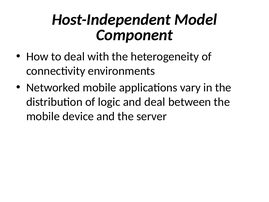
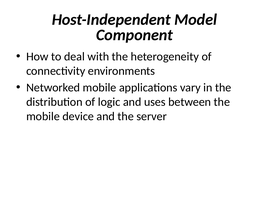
and deal: deal -> uses
